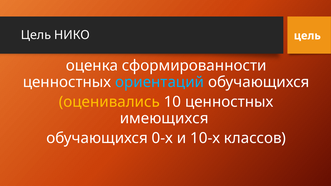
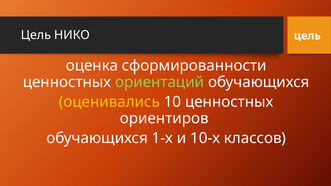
ориентаций colour: light blue -> light green
имеющихся: имеющихся -> ориентиров
0-х: 0-х -> 1-х
